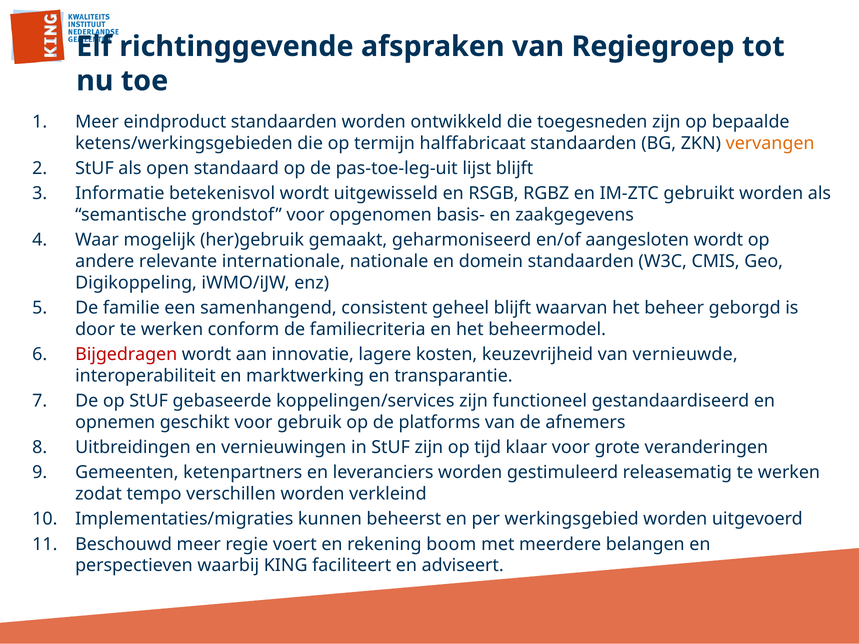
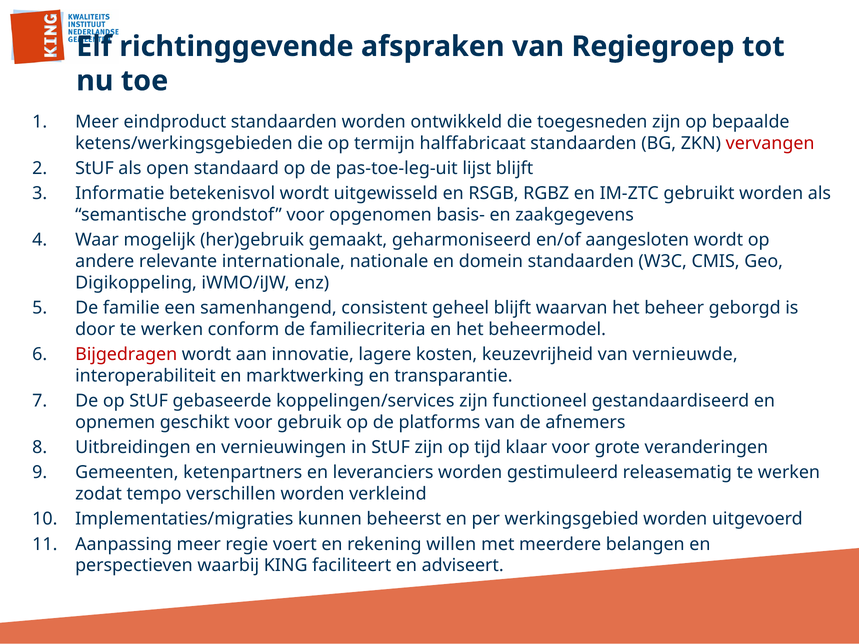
vervangen colour: orange -> red
Beschouwd: Beschouwd -> Aanpassing
boom: boom -> willen
